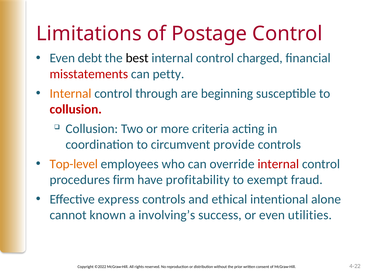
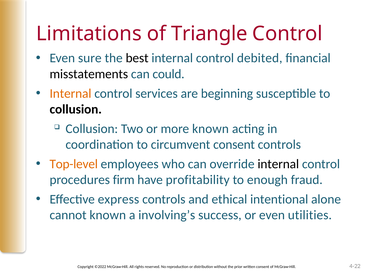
Postage: Postage -> Triangle
debt: debt -> sure
charged: charged -> debited
misstatements colour: red -> black
petty: petty -> could
through: through -> services
collusion at (76, 109) colour: red -> black
more criteria: criteria -> known
circumvent provide: provide -> consent
internal at (278, 164) colour: red -> black
exempt: exempt -> enough
